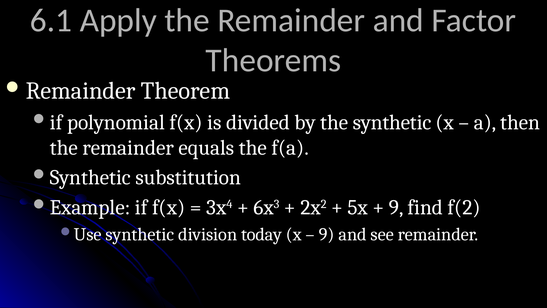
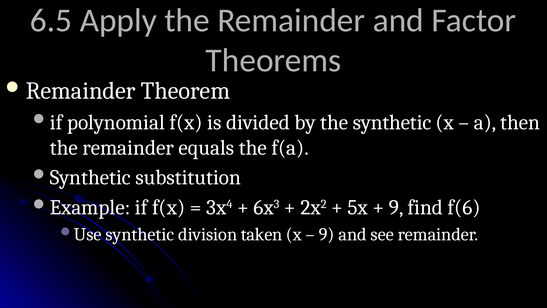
6.1: 6.1 -> 6.5
f(2: f(2 -> f(6
today: today -> taken
